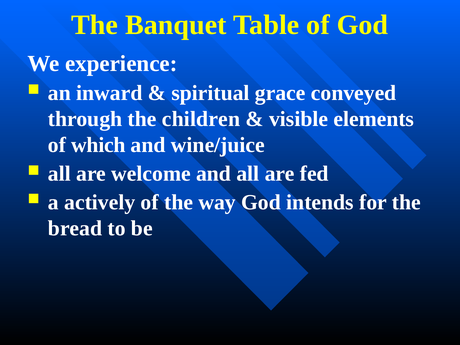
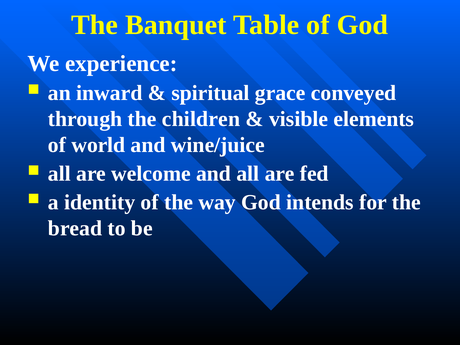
which: which -> world
actively: actively -> identity
